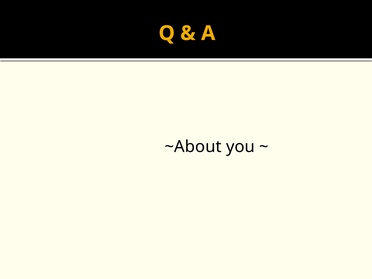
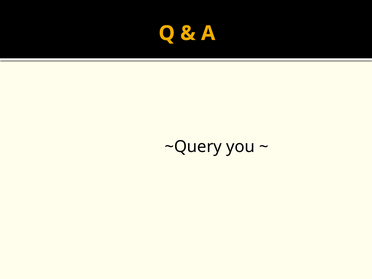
~About: ~About -> ~Query
